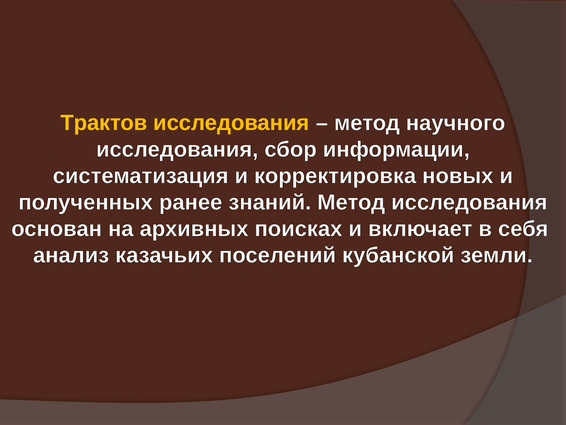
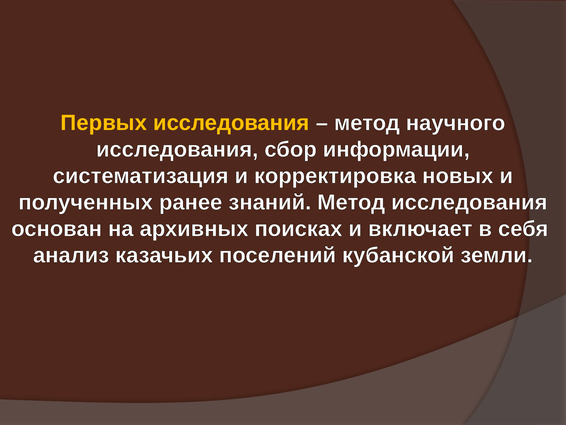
Трактов: Трактов -> Первых
